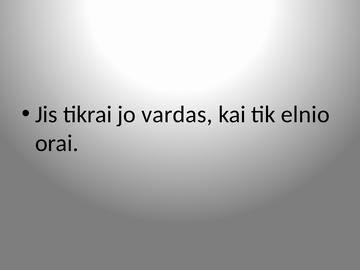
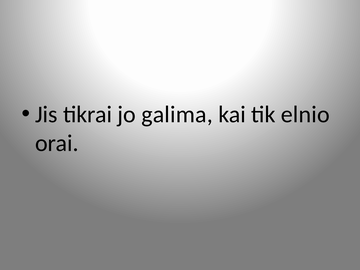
vardas: vardas -> galima
